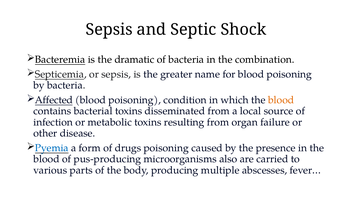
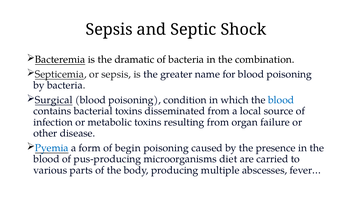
Affected: Affected -> Surgical
blood at (281, 100) colour: orange -> blue
drugs: drugs -> begin
also: also -> diet
